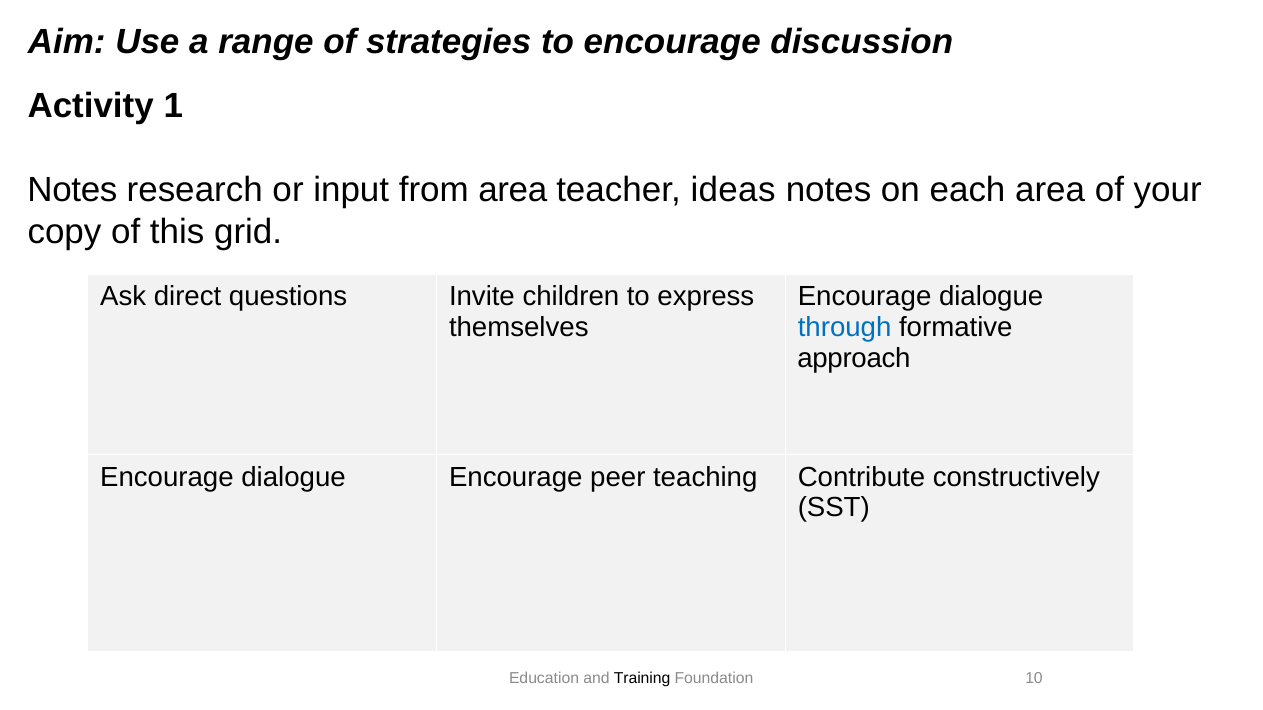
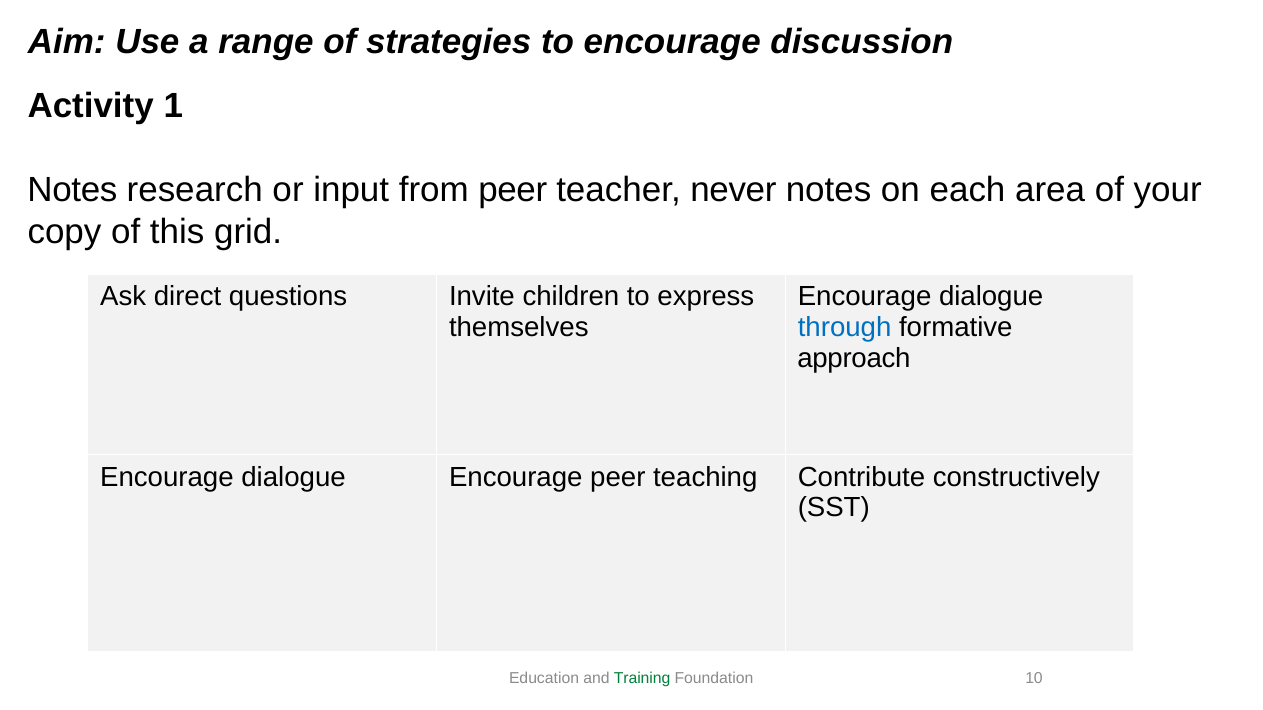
from area: area -> peer
ideas: ideas -> never
Training colour: black -> green
